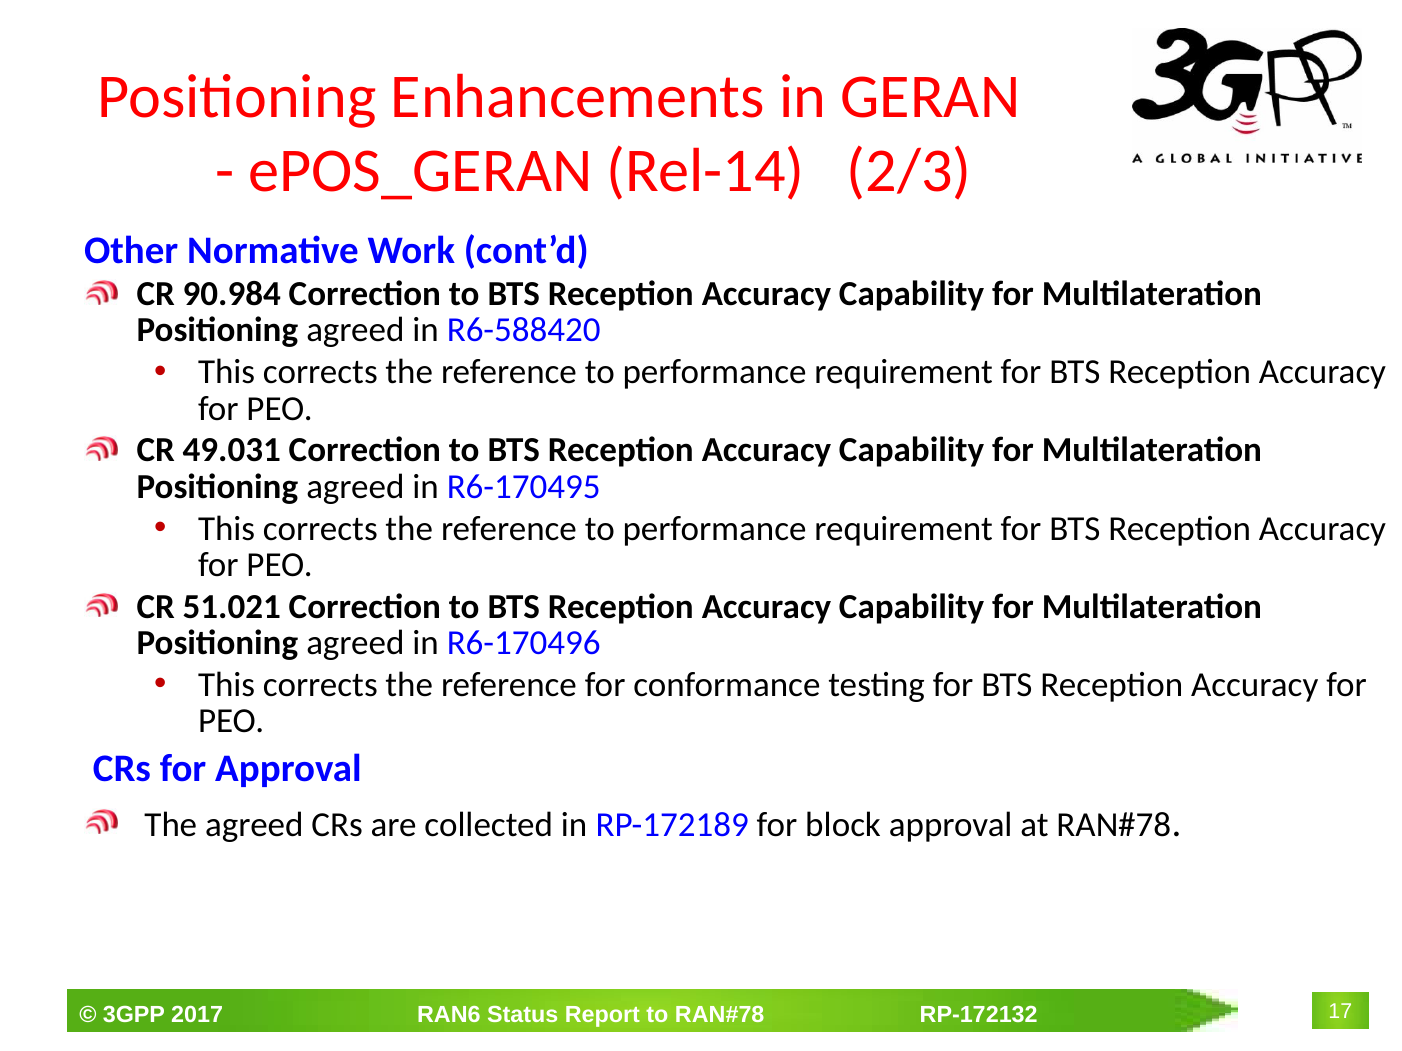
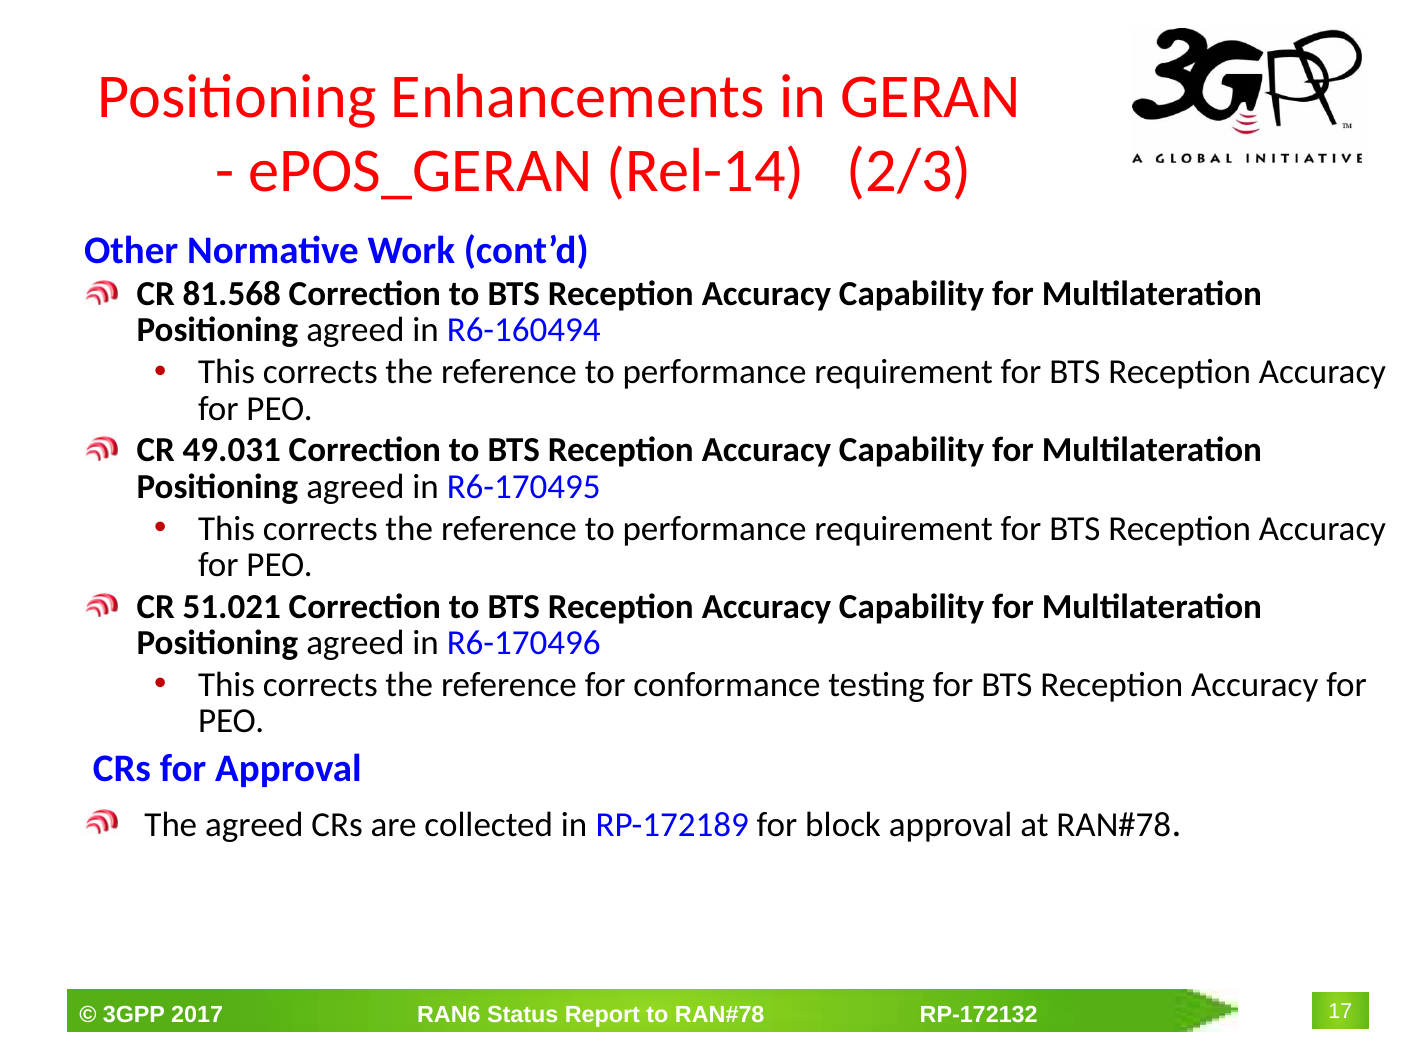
90.984: 90.984 -> 81.568
R6-588420: R6-588420 -> R6-160494
